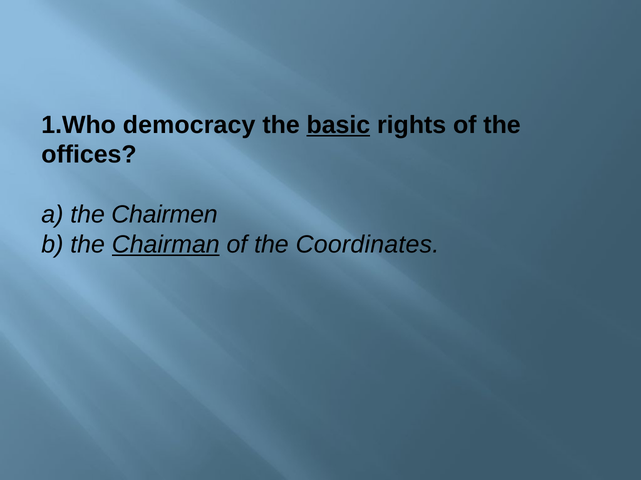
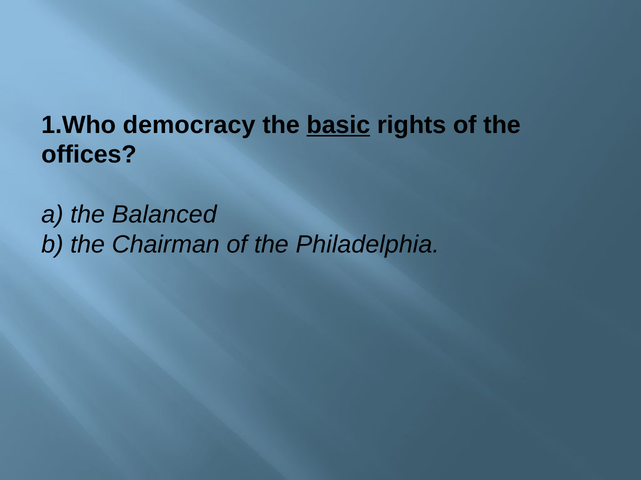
Chairmen: Chairmen -> Balanced
Chairman underline: present -> none
Coordinates: Coordinates -> Philadelphia
